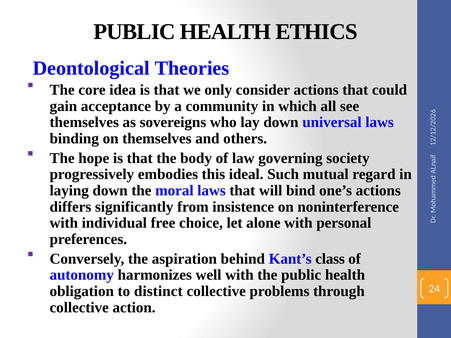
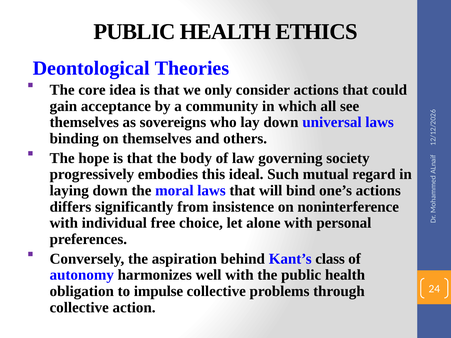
distinct: distinct -> impulse
